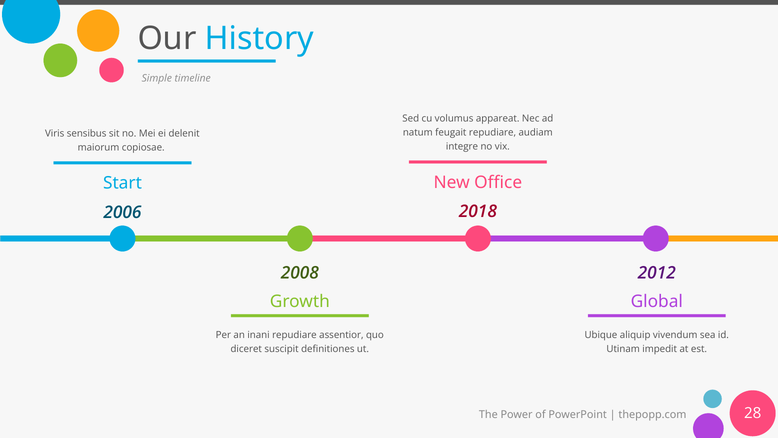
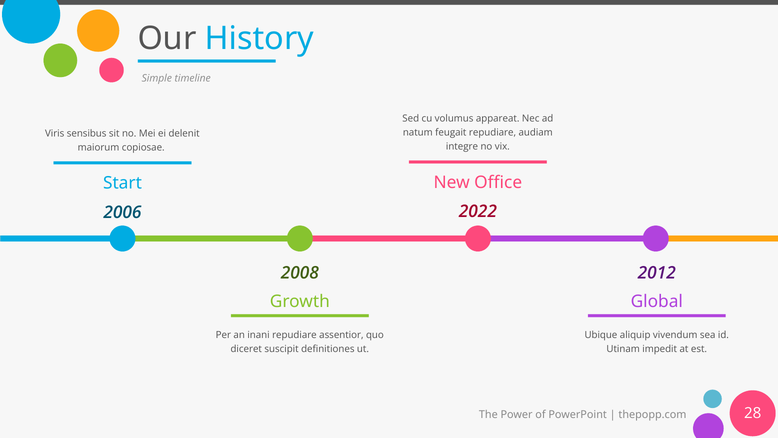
2018: 2018 -> 2022
